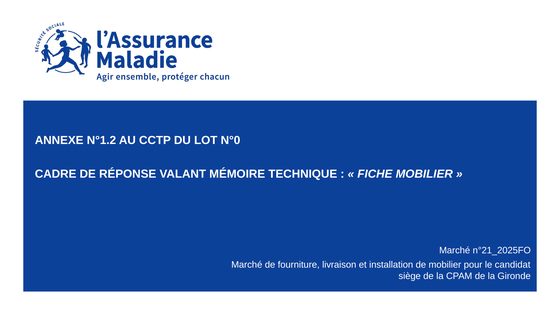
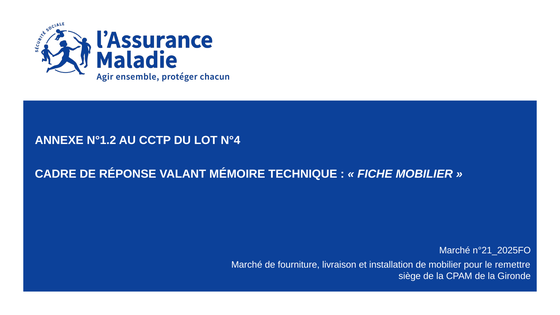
N°0: N°0 -> N°4
candidat: candidat -> remettre
